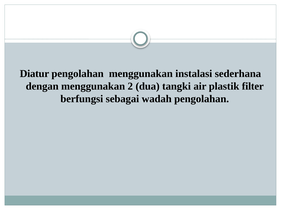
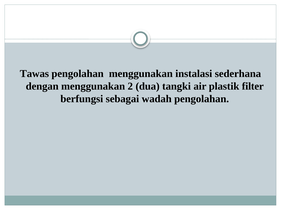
Diatur: Diatur -> Tawas
